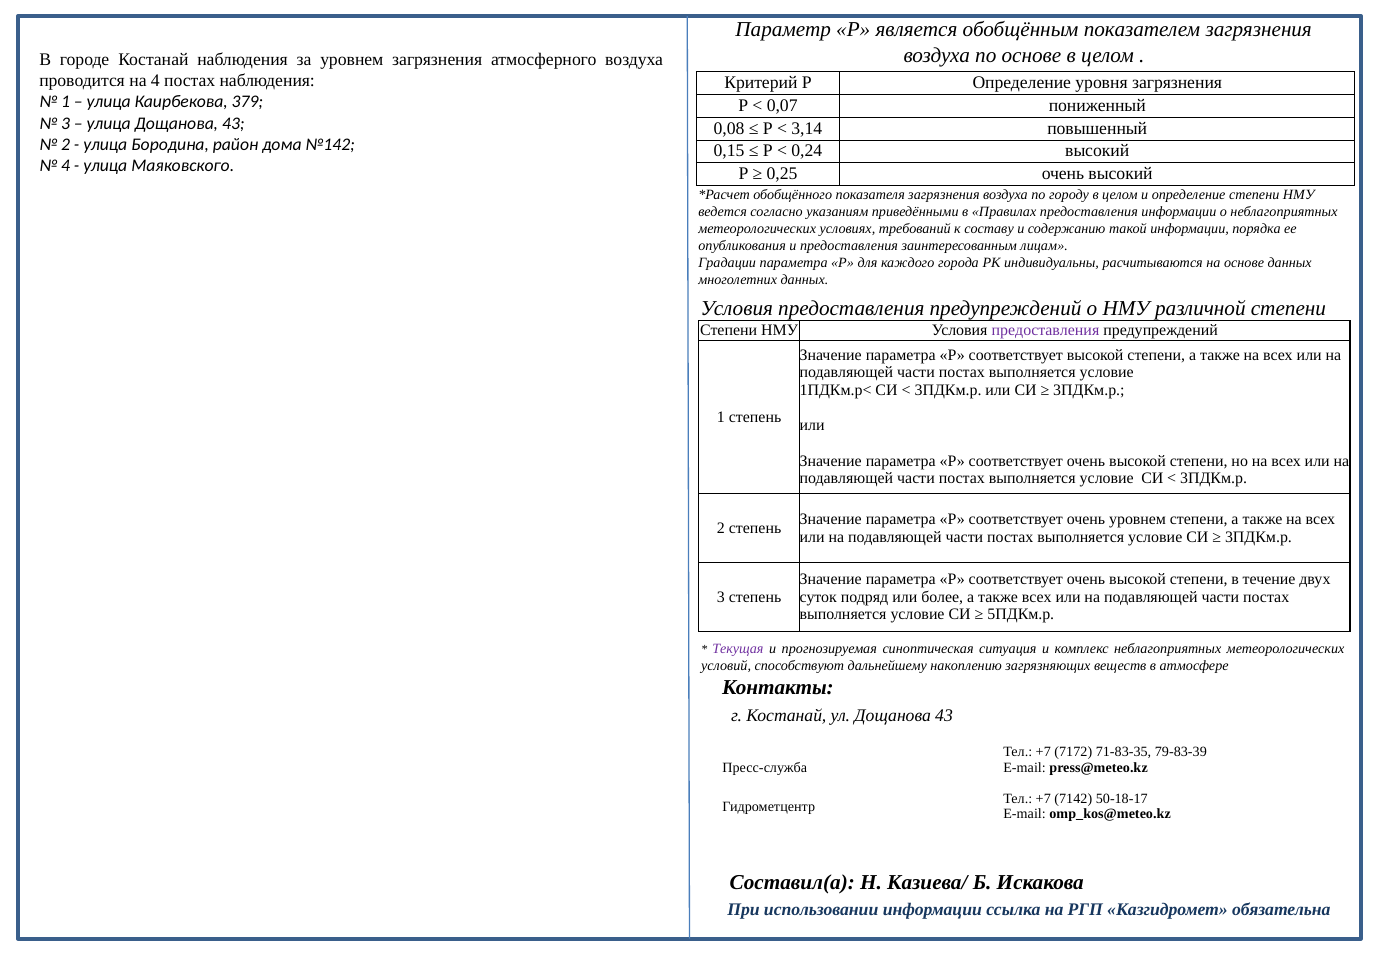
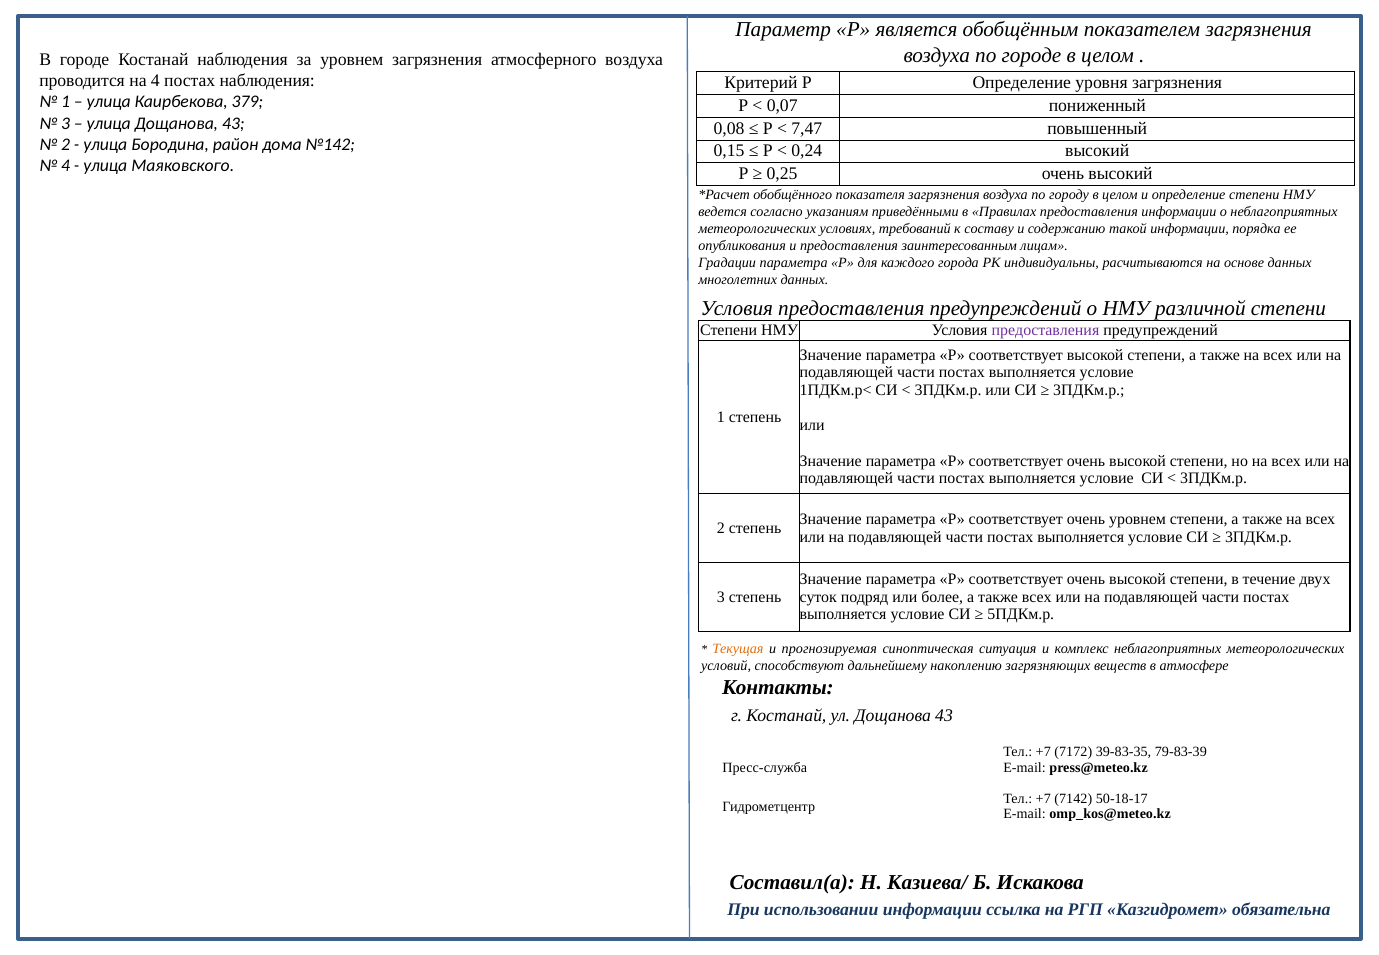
по основе: основе -> городе
3,14: 3,14 -> 7,47
Текущая colour: purple -> orange
71-83-35: 71-83-35 -> 39-83-35
